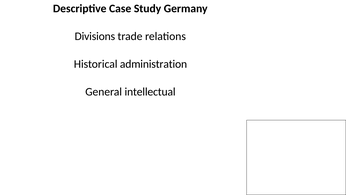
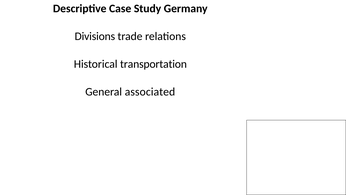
administration: administration -> transportation
intellectual: intellectual -> associated
